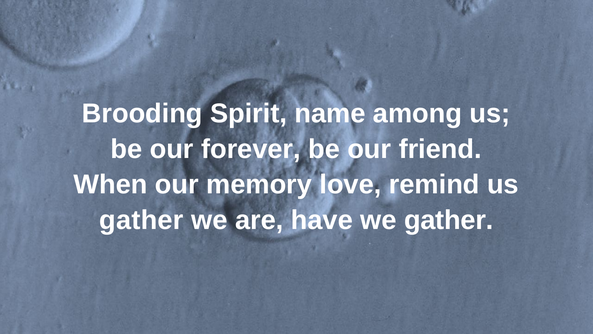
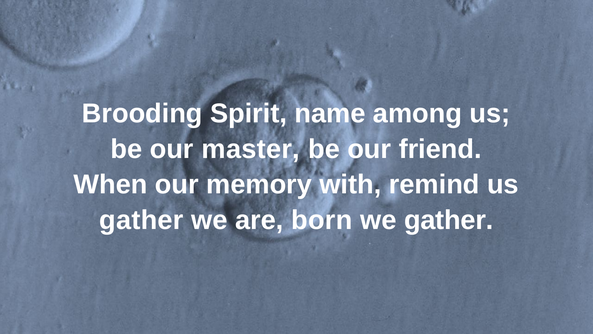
forever: forever -> master
love: love -> with
have: have -> born
